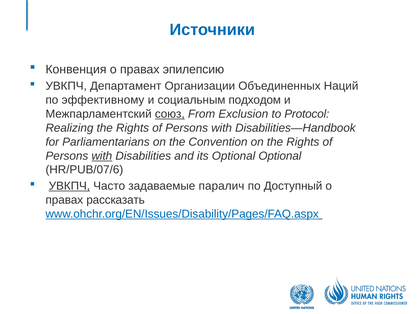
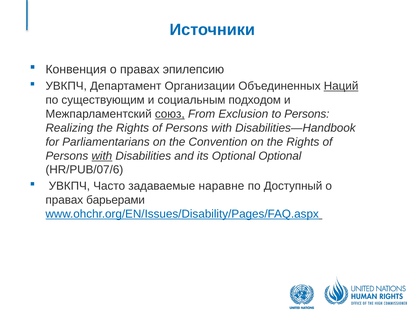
Наций underline: none -> present
эффективному: эффективному -> существующим
to Protocol: Protocol -> Persons
УВКПЧ at (69, 186) underline: present -> none
паралич: паралич -> наравне
рассказать: рассказать -> барьерами
